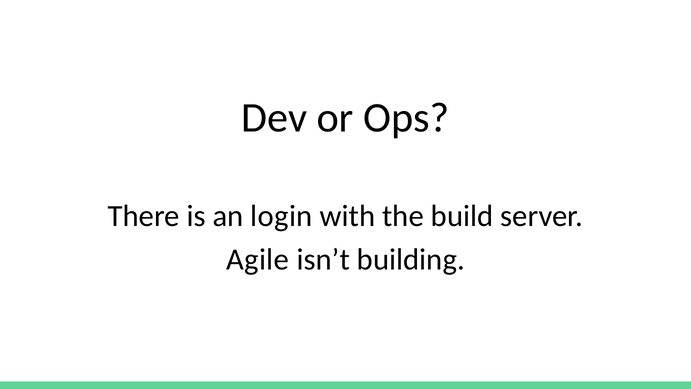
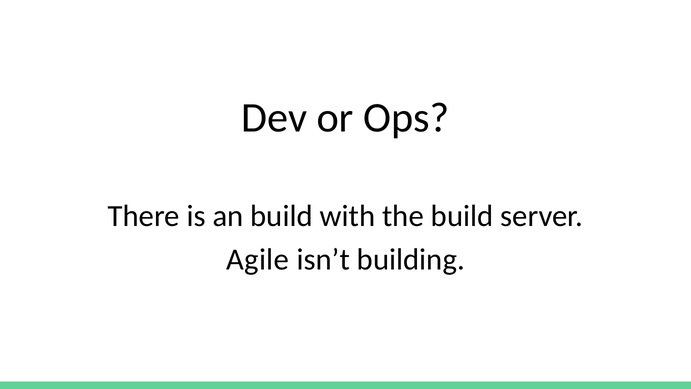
an login: login -> build
